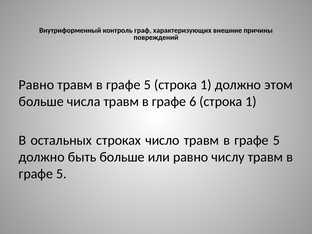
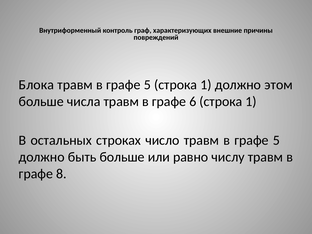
Равно at (36, 85): Равно -> Блока
5 at (61, 174): 5 -> 8
